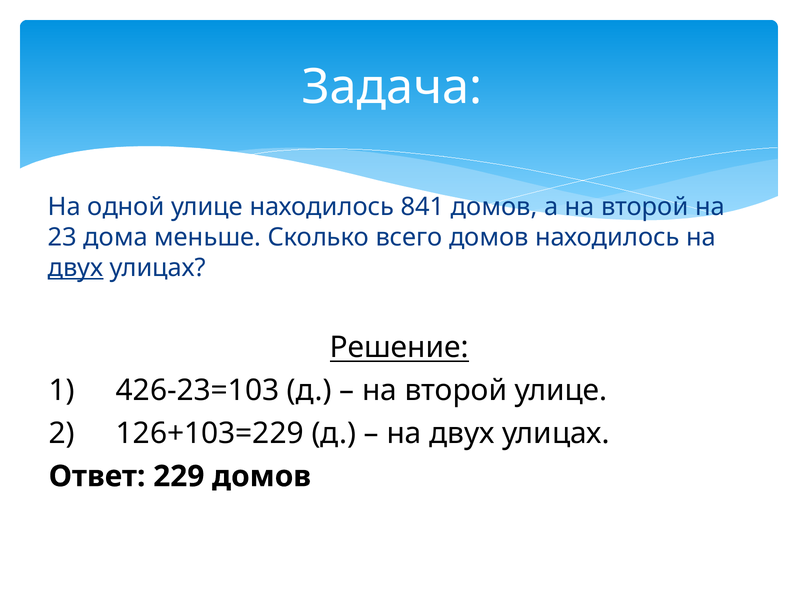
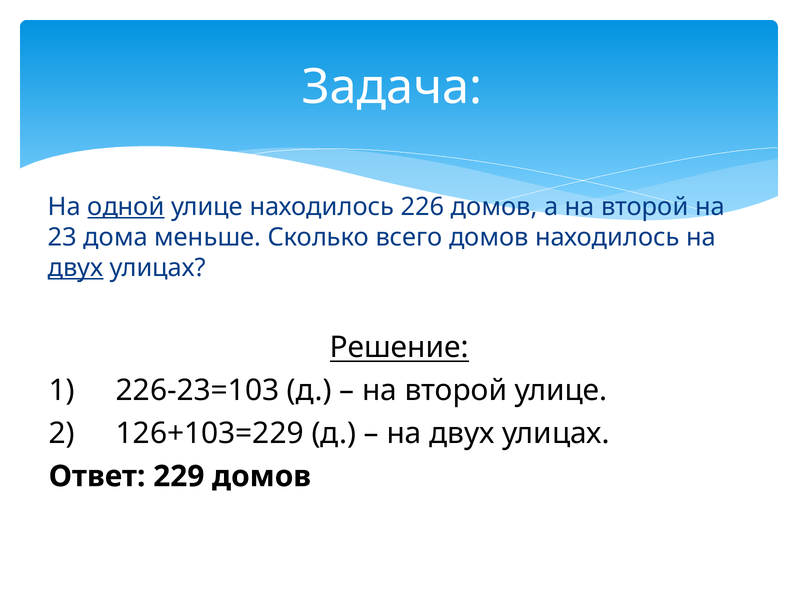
одной underline: none -> present
841: 841 -> 226
426-23=103: 426-23=103 -> 226-23=103
